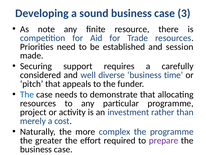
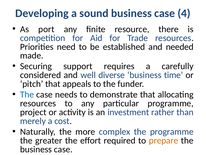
3: 3 -> 4
note: note -> port
session: session -> needed
prepare colour: purple -> orange
